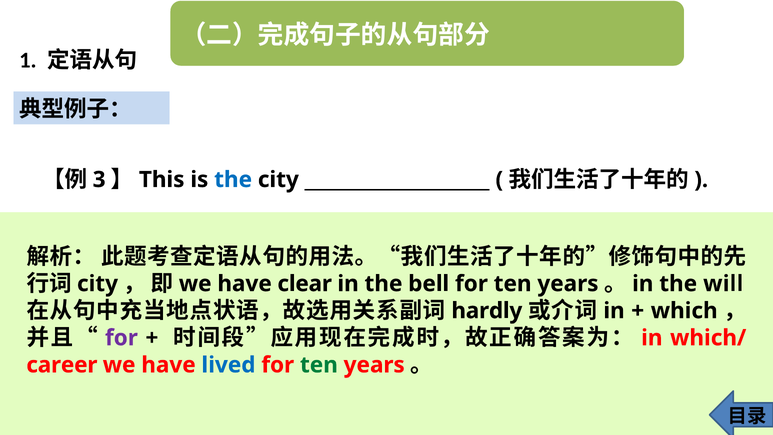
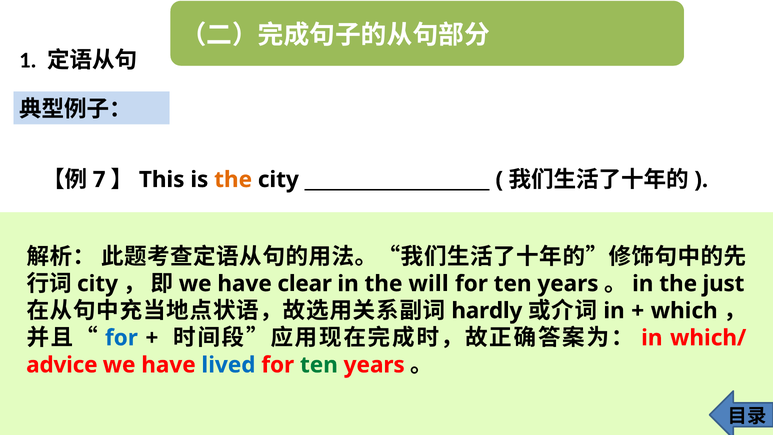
3: 3 -> 7
the at (233, 180) colour: blue -> orange
bell: bell -> will
will: will -> just
for at (121, 338) colour: purple -> blue
career: career -> advice
